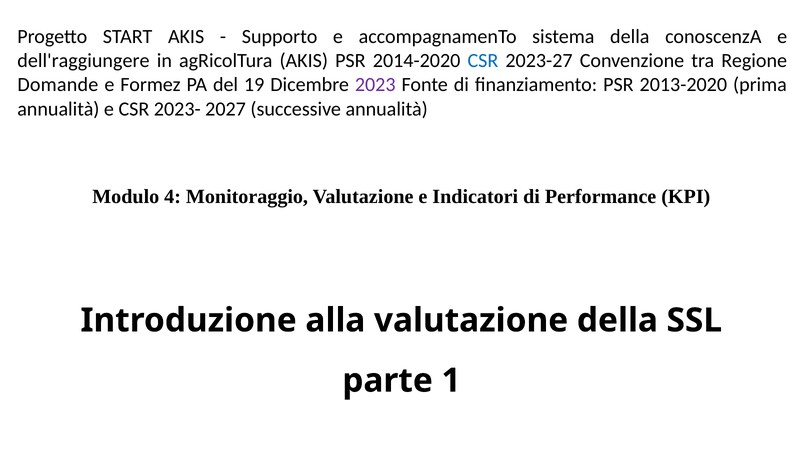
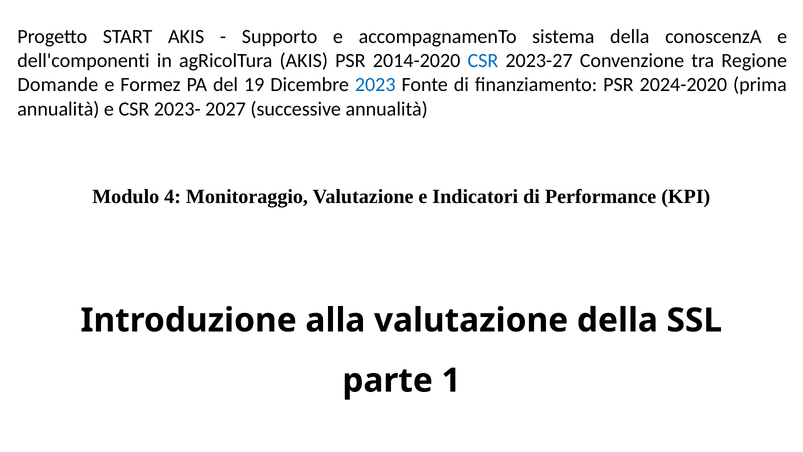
dell'raggiungere: dell'raggiungere -> dell'componenti
2023 colour: purple -> blue
2013-2020: 2013-2020 -> 2024-2020
